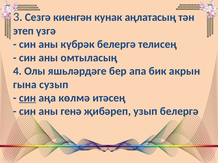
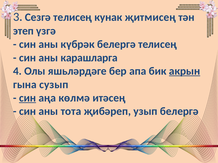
Сезгә киенгән: киенгән -> телисең
аңлатасың: аңлатасың -> җитмисең
омтыласың: омтыласың -> карашларга
акрын underline: none -> present
генә: генә -> тота
